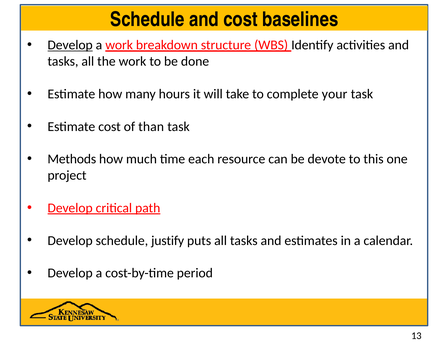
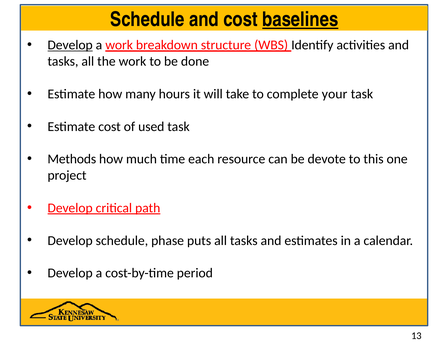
baselines underline: none -> present
than: than -> used
justify: justify -> phase
